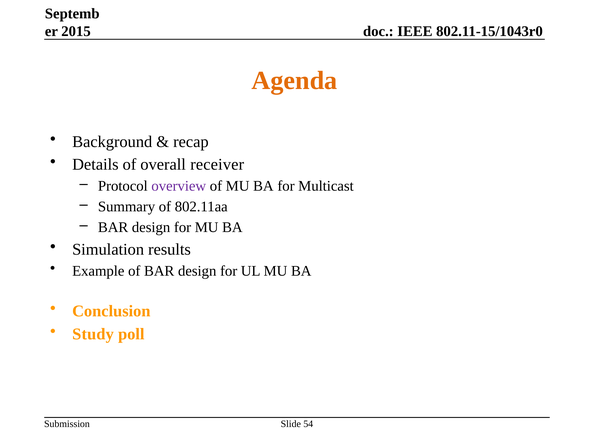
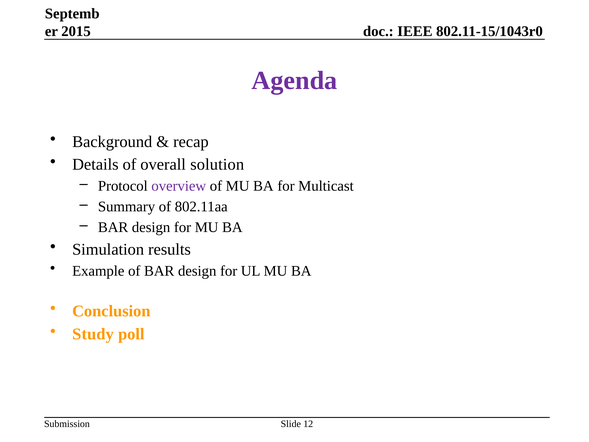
Agenda colour: orange -> purple
receiver: receiver -> solution
54: 54 -> 12
